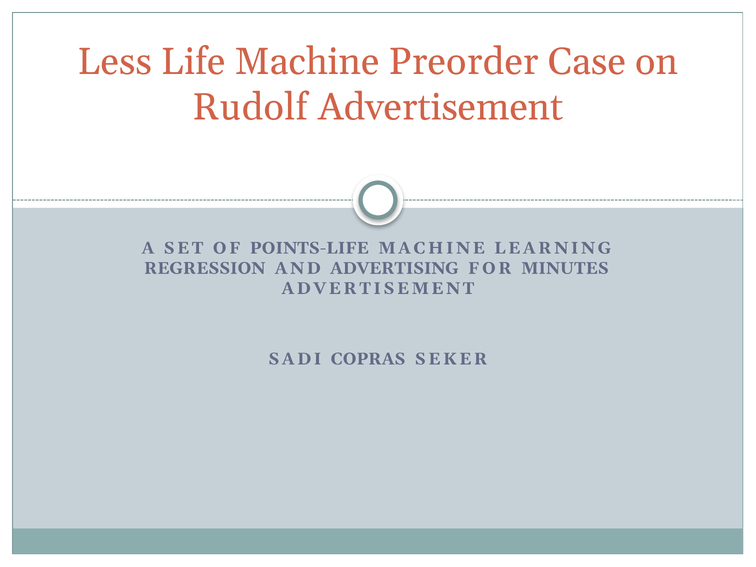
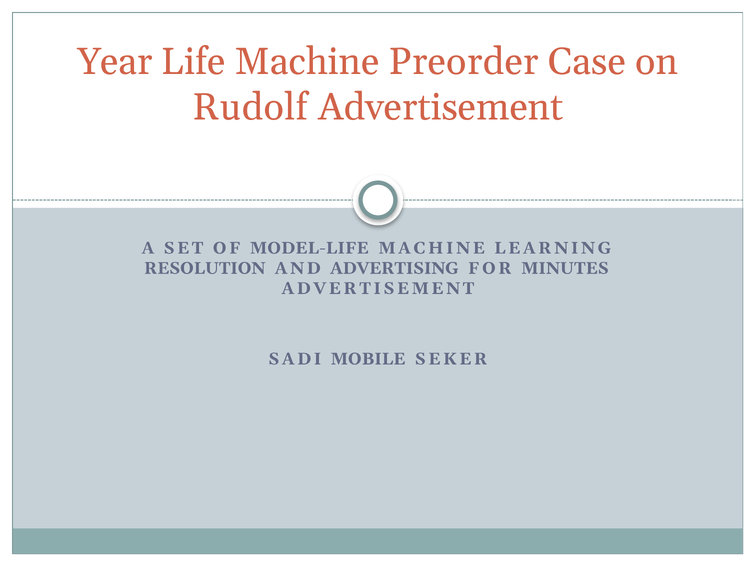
Less: Less -> Year
POINTS-LIFE: POINTS-LIFE -> MODEL-LIFE
REGRESSION: REGRESSION -> RESOLUTION
COPRAS: COPRAS -> MOBILE
